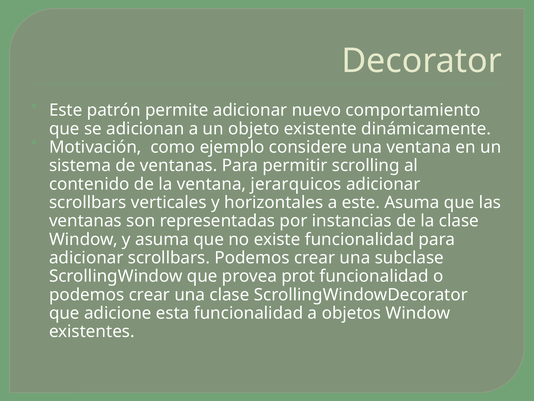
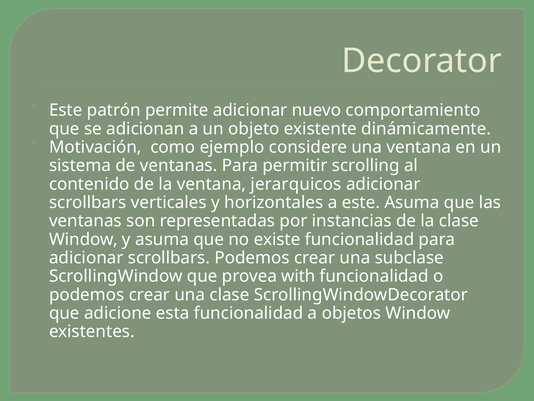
prot: prot -> with
